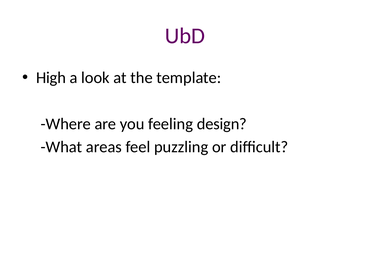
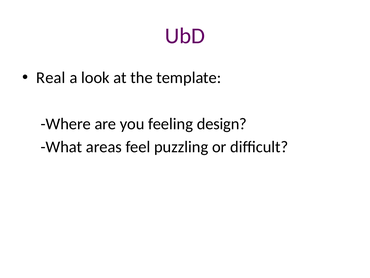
High: High -> Real
